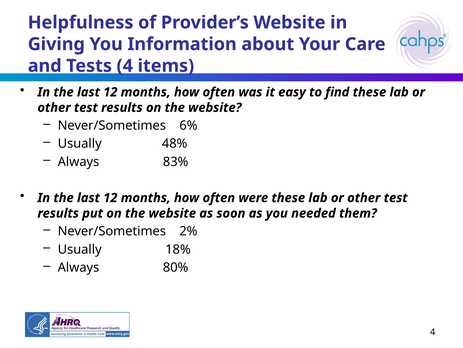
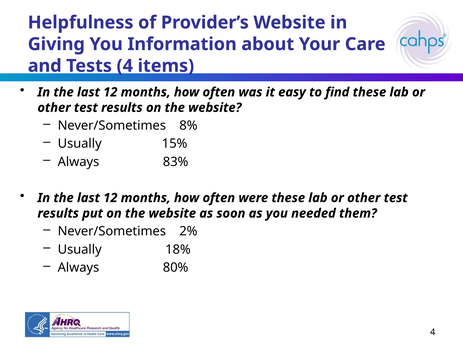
6%: 6% -> 8%
48%: 48% -> 15%
